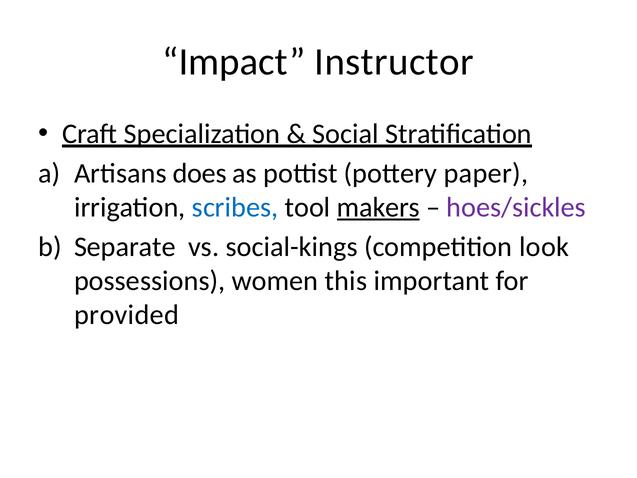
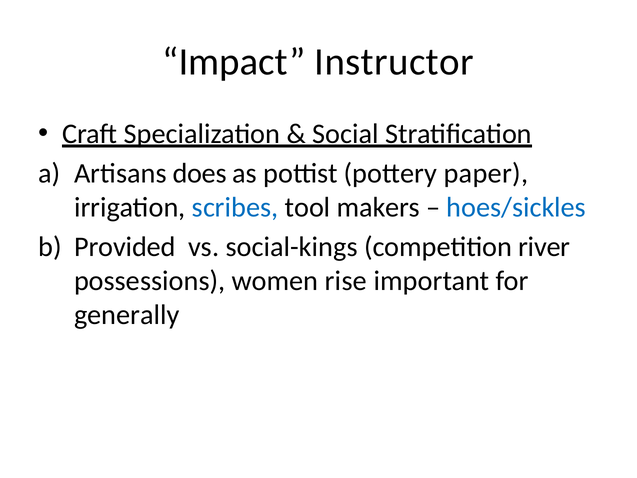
makers underline: present -> none
hoes/sickles colour: purple -> blue
Separate: Separate -> Provided
look: look -> river
this: this -> rise
provided: provided -> generally
